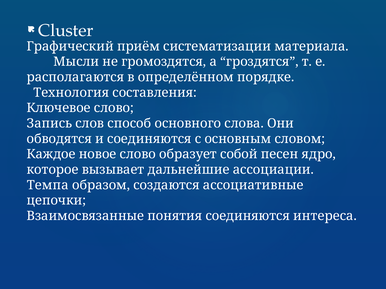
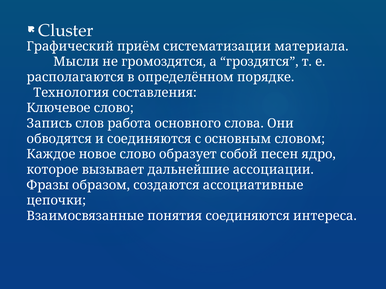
способ: способ -> работа
Темпа: Темпа -> Фразы
